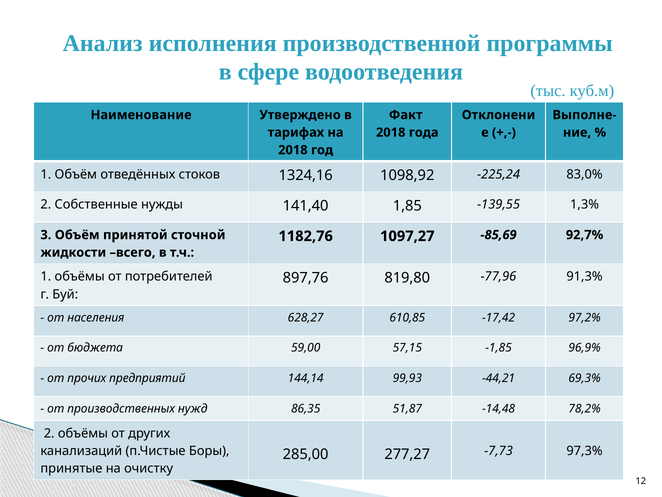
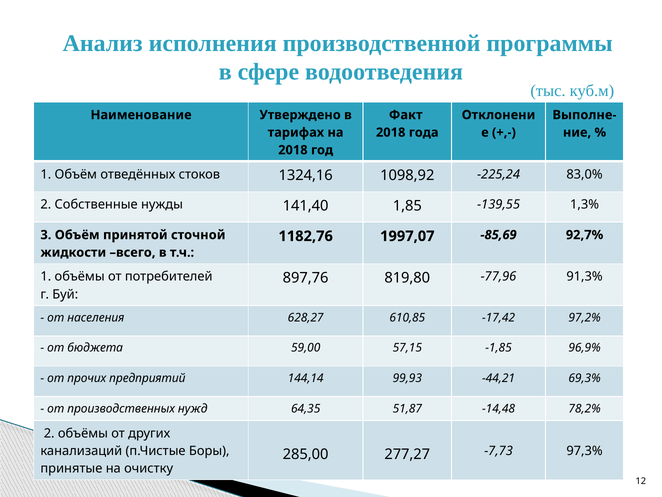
1097,27: 1097,27 -> 1997,07
86,35: 86,35 -> 64,35
